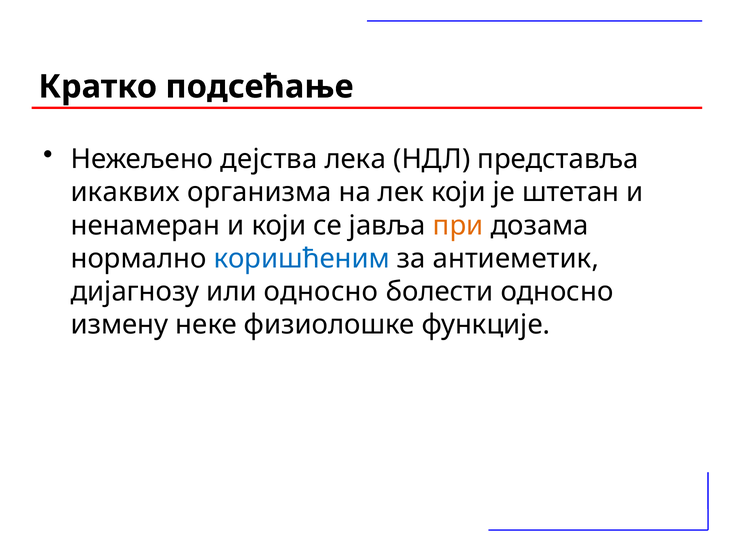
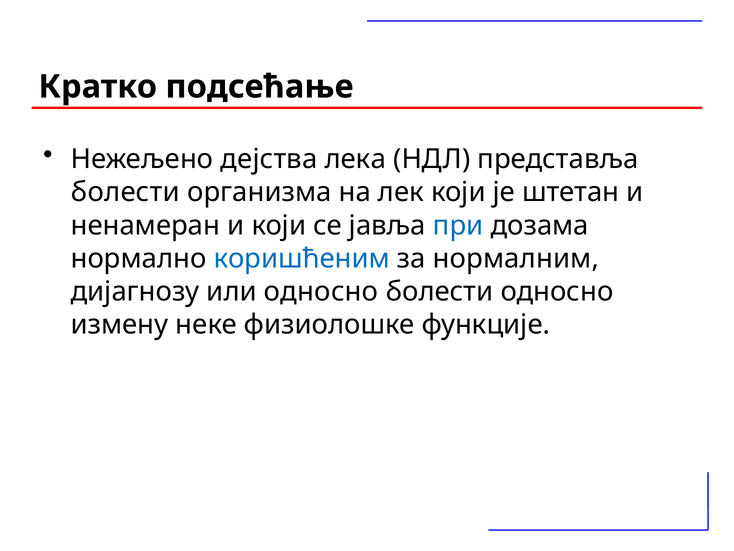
икаквих at (125, 192): икаквих -> болести
при colour: orange -> blue
антиеметик: антиеметик -> нормалним
